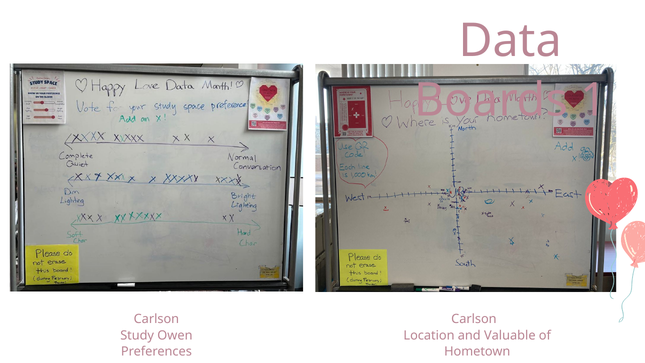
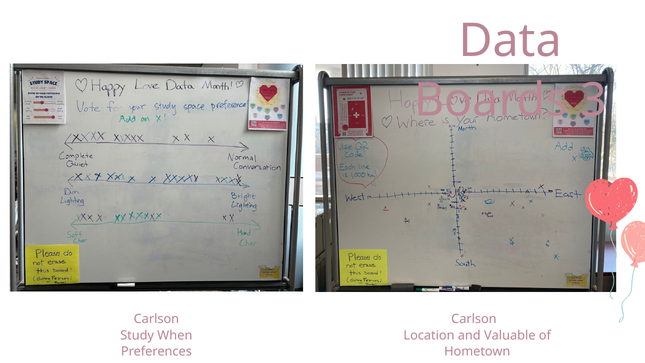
1: 1 -> 3
Owen: Owen -> When
